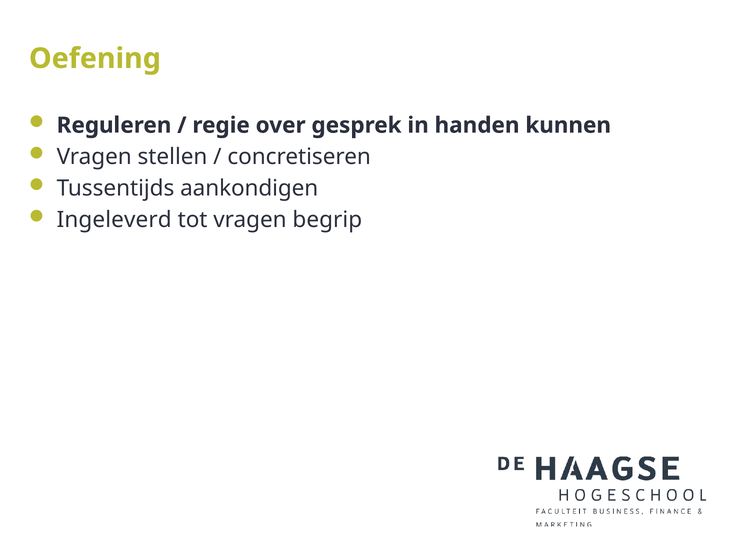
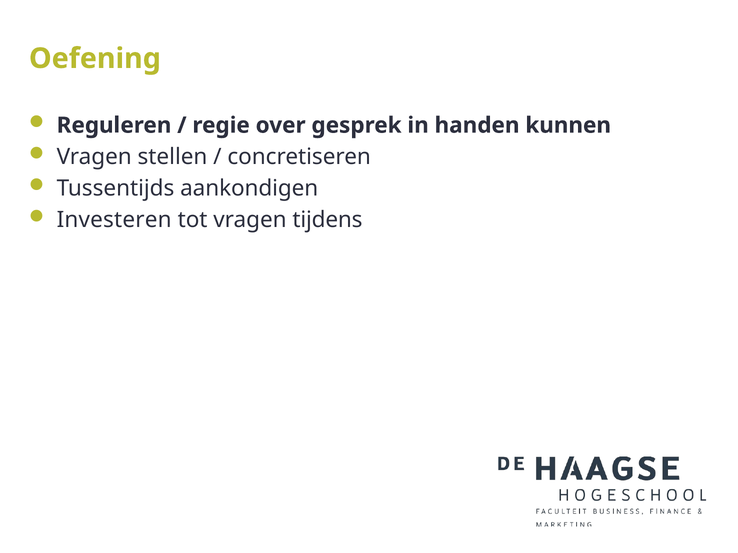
Ingeleverd: Ingeleverd -> Investeren
begrip: begrip -> tijdens
